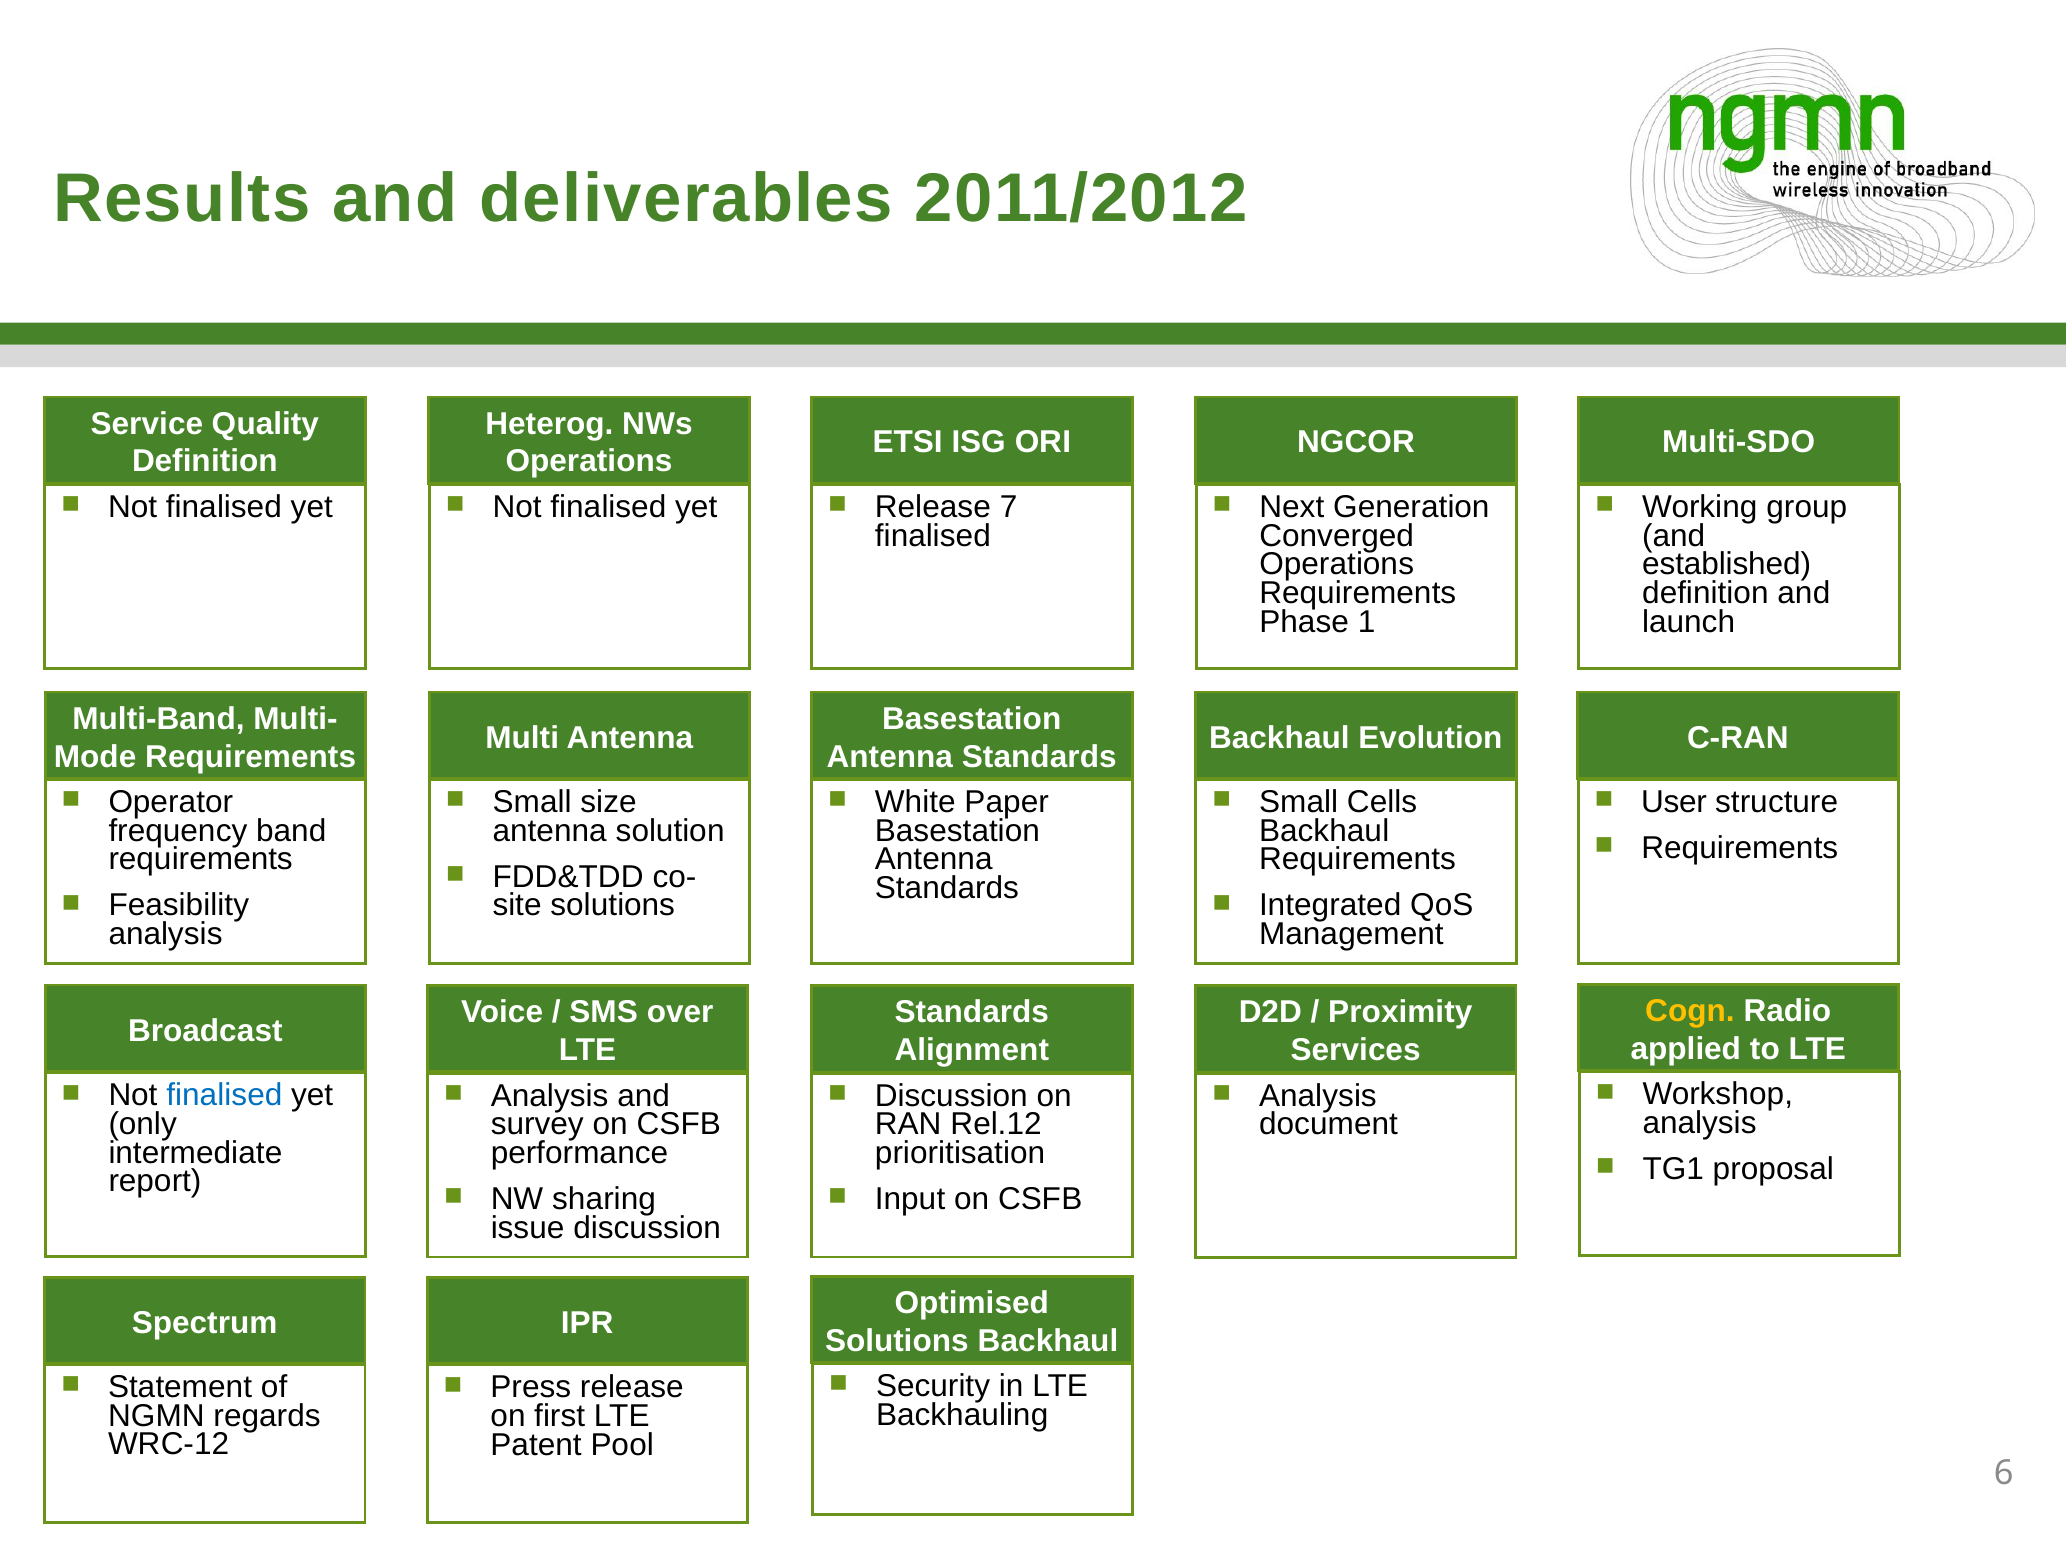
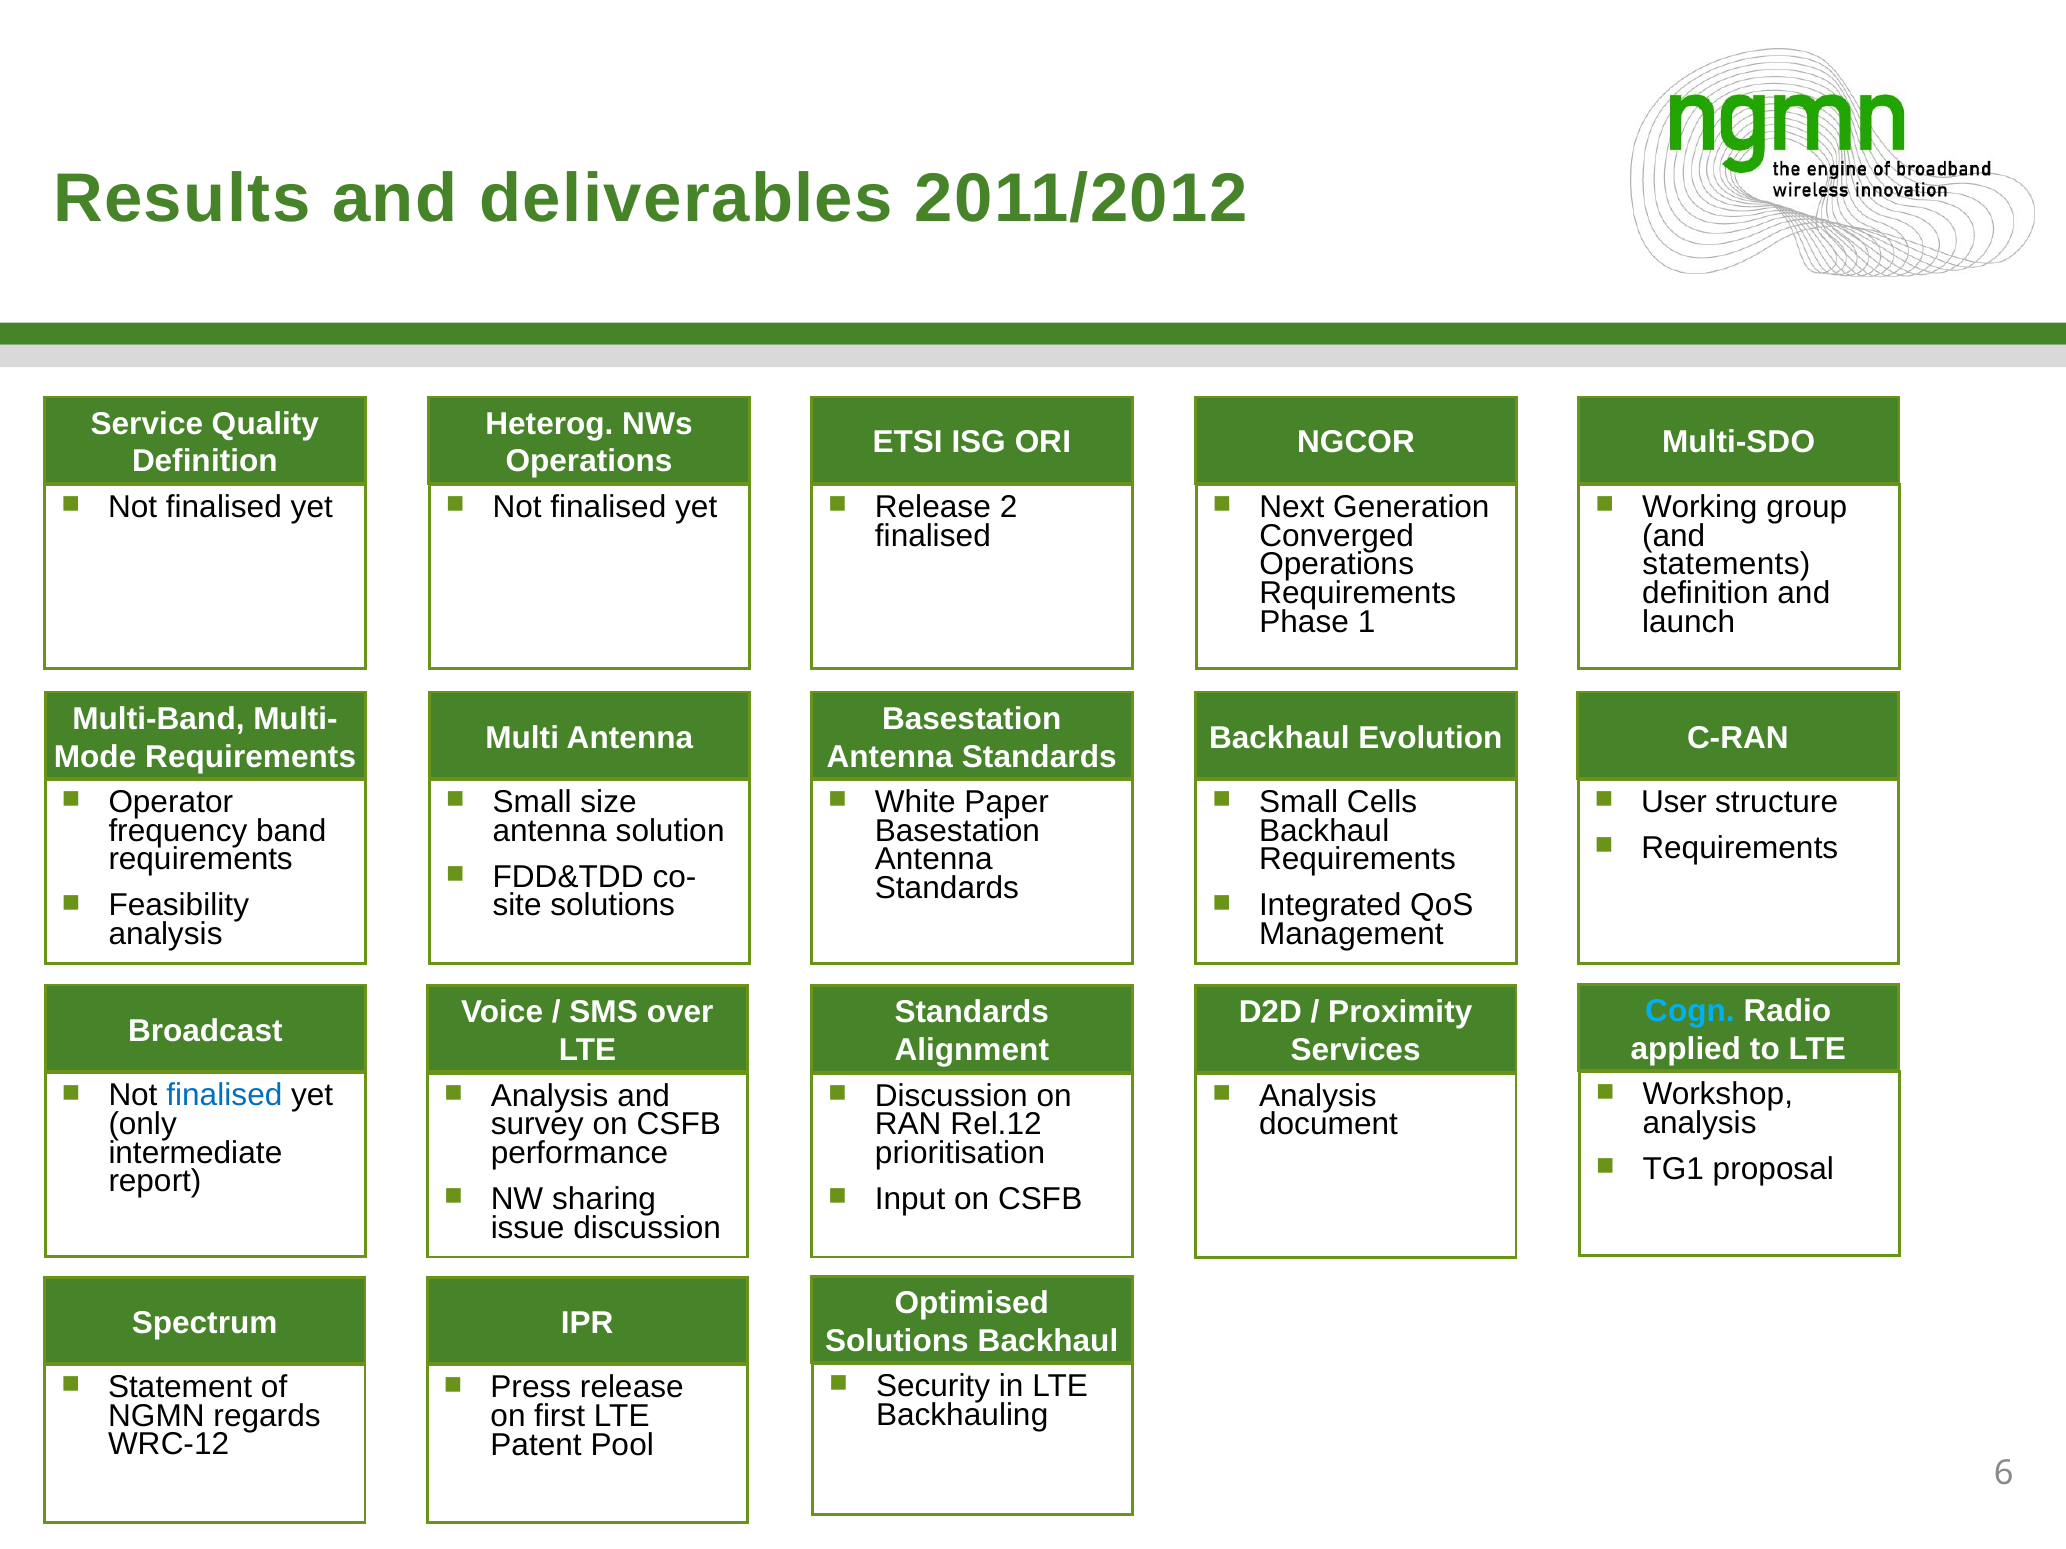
7: 7 -> 2
established: established -> statements
Cogn colour: yellow -> light blue
